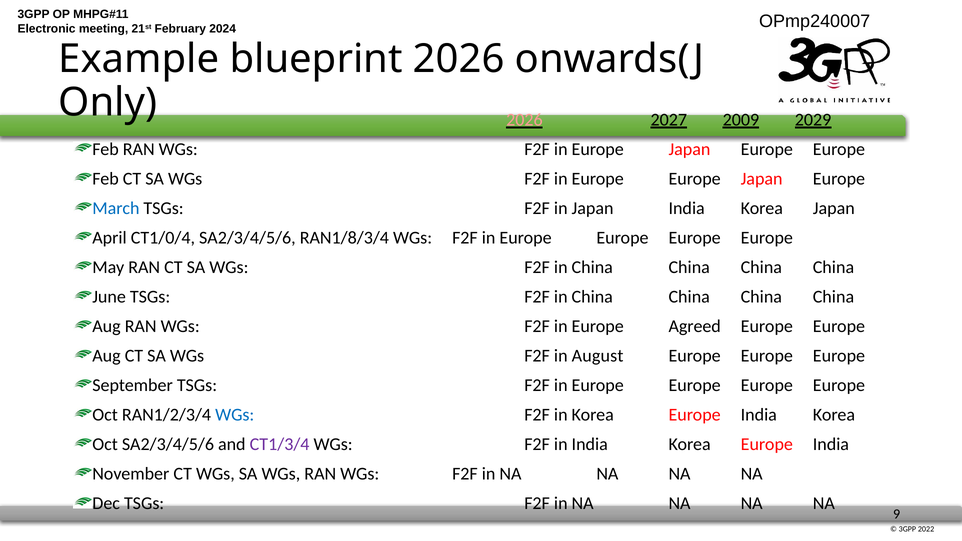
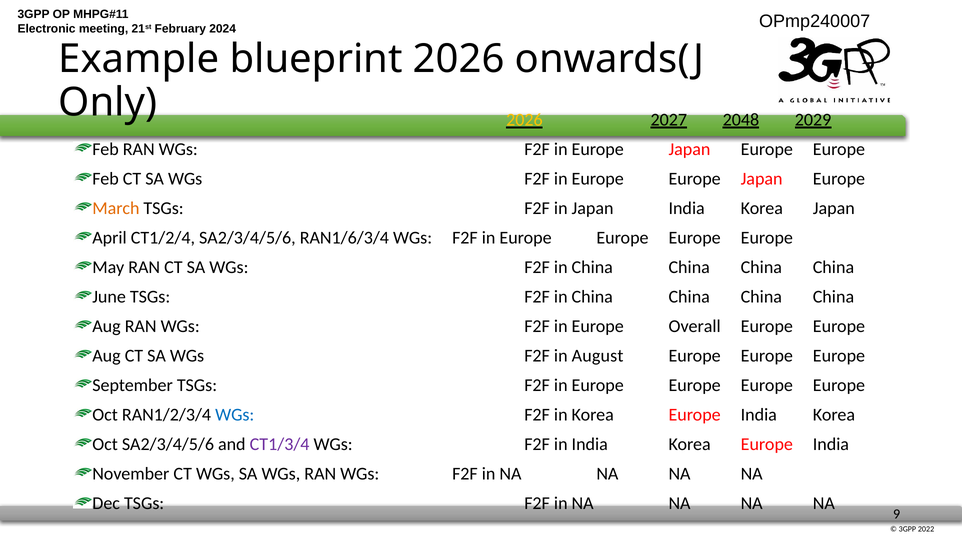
2026 at (524, 120) colour: pink -> yellow
2009: 2009 -> 2048
March colour: blue -> orange
CT1/0/4: CT1/0/4 -> CT1/2/4
RAN1/8/3/4: RAN1/8/3/4 -> RAN1/6/3/4
Agreed: Agreed -> Overall
